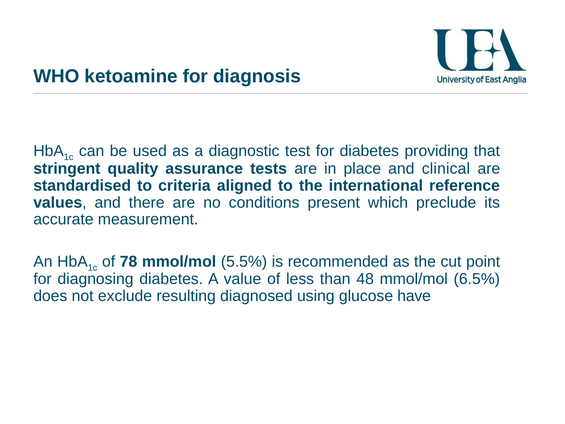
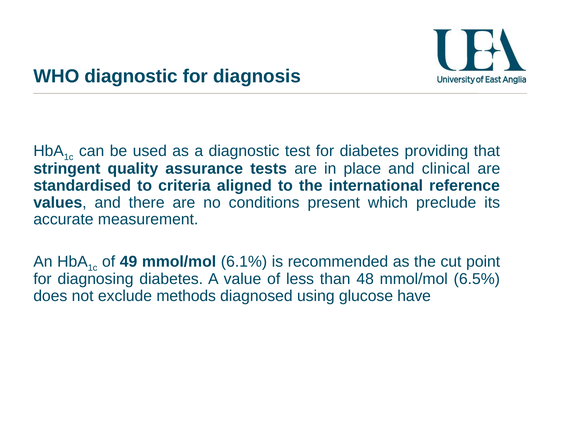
WHO ketoamine: ketoamine -> diagnostic
78: 78 -> 49
5.5%: 5.5% -> 6.1%
resulting: resulting -> methods
